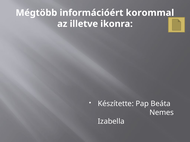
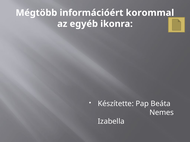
illetve: illetve -> egyéb
